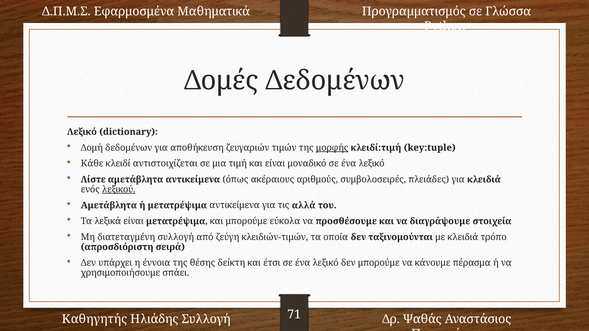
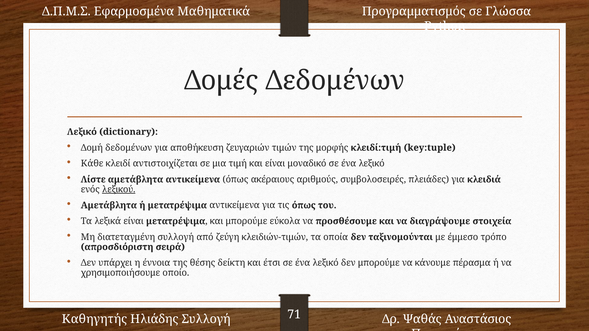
μορφής underline: present -> none
τις αλλά: αλλά -> όπως
με κλειδιά: κλειδιά -> έμμεσο
σπάει: σπάει -> οποίο
